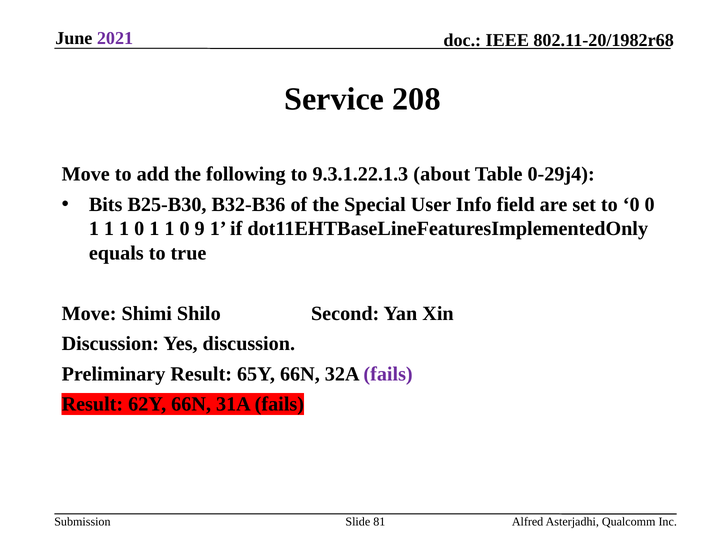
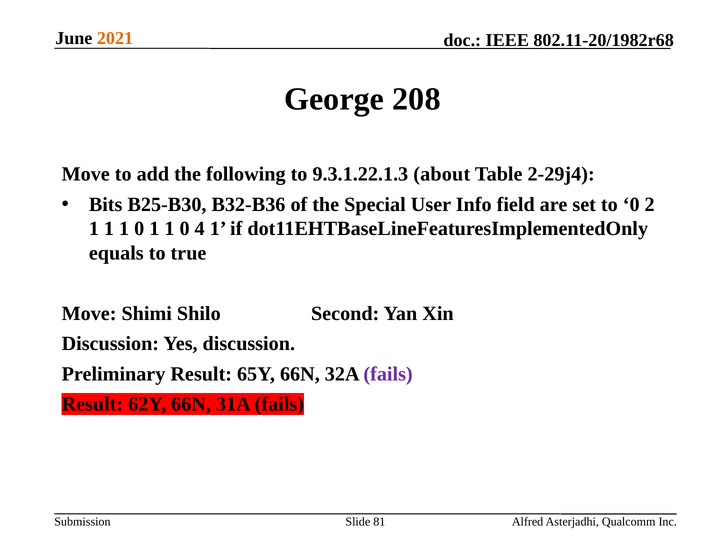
2021 colour: purple -> orange
Service: Service -> George
0-29j4: 0-29j4 -> 2-29j4
0 0: 0 -> 2
9: 9 -> 4
